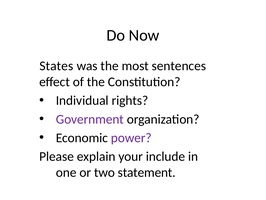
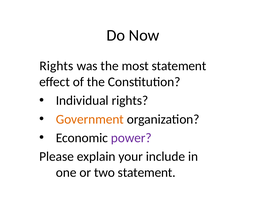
States at (56, 66): States -> Rights
most sentences: sentences -> statement
Government colour: purple -> orange
